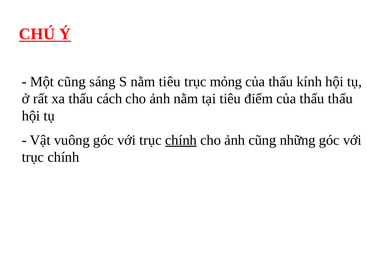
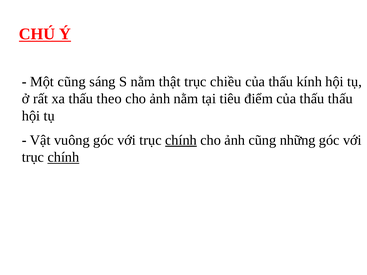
nằm tiêu: tiêu -> thật
mỏng: mỏng -> chiều
cách: cách -> theo
chính at (63, 157) underline: none -> present
